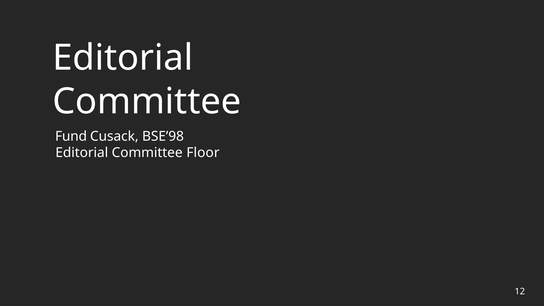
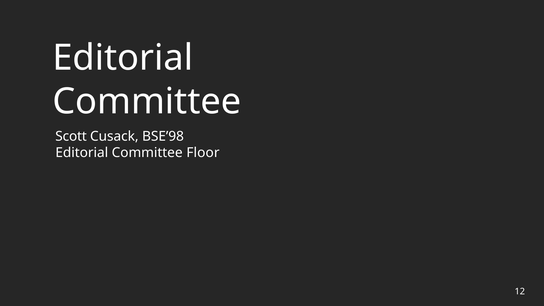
Fund: Fund -> Scott
